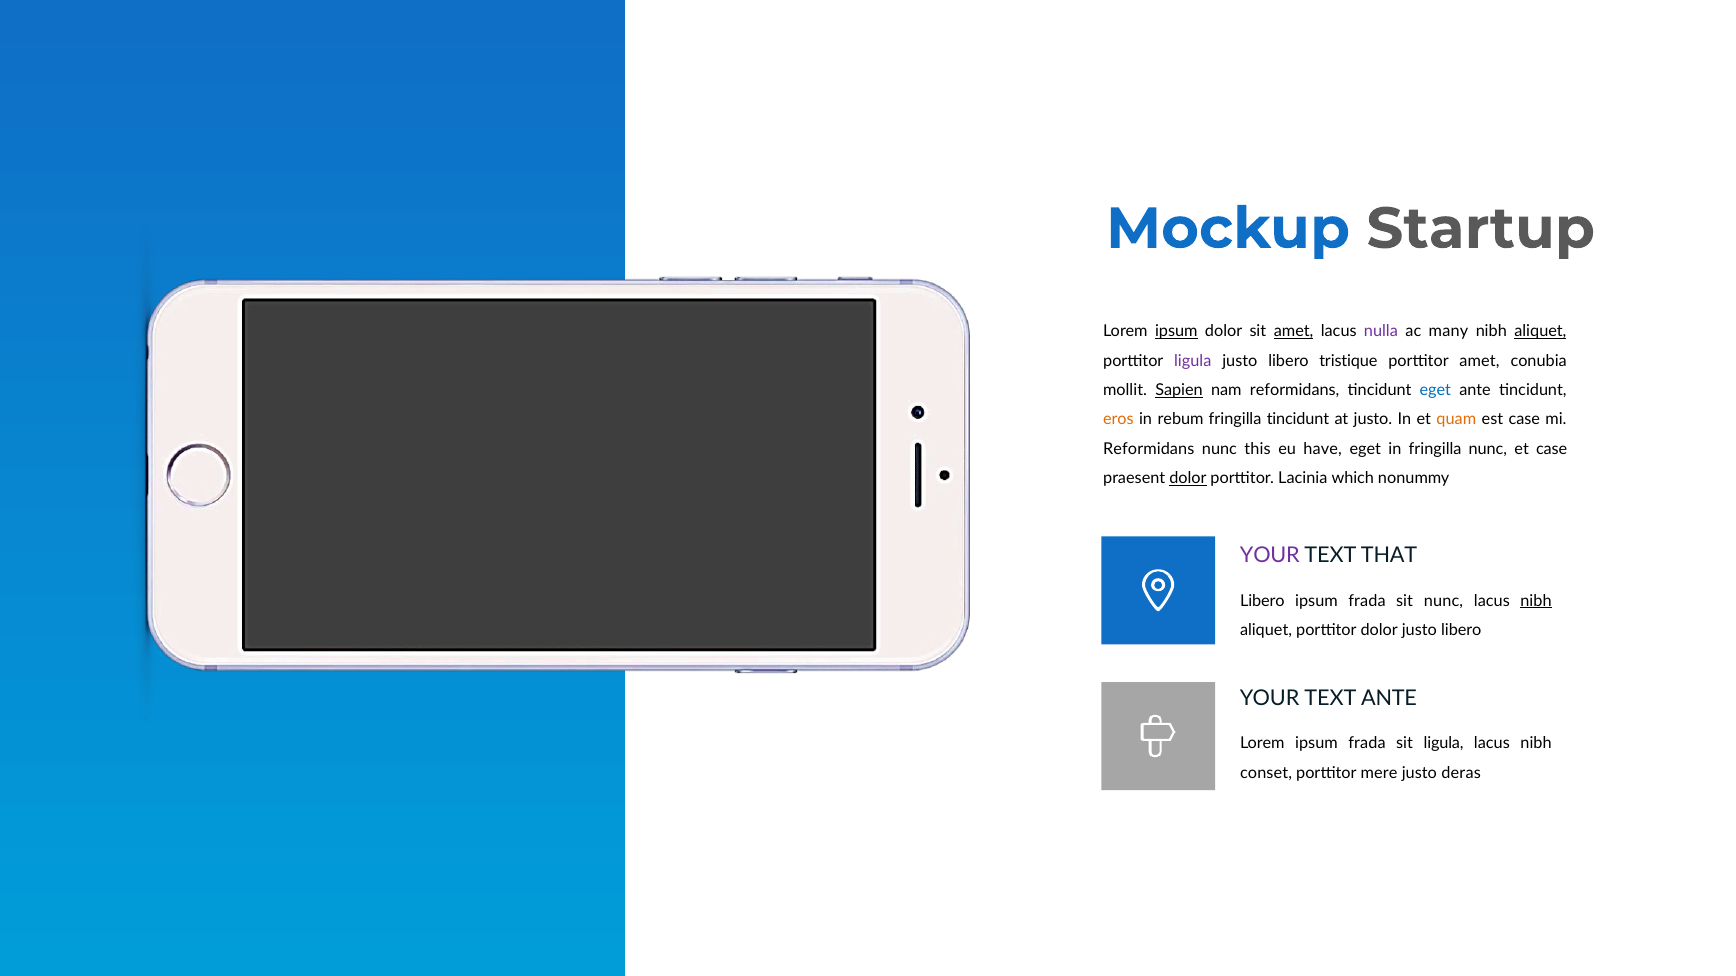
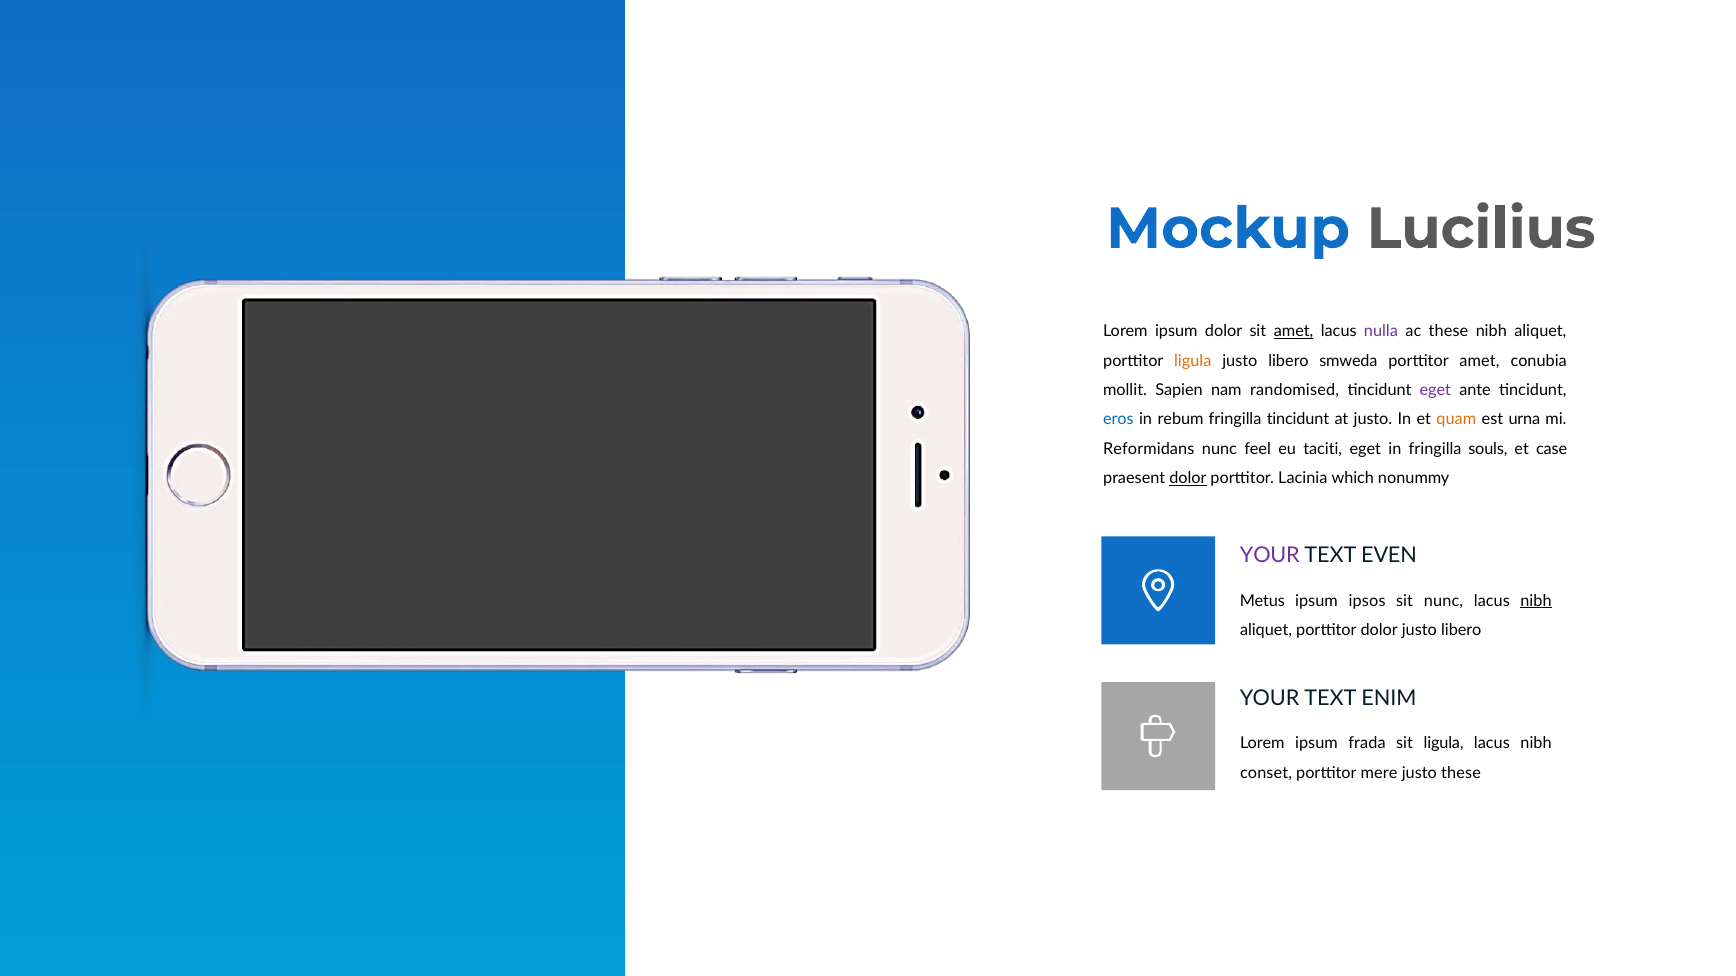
Startup: Startup -> Lucilius
ipsum at (1176, 332) underline: present -> none
ac many: many -> these
aliquet at (1540, 332) underline: present -> none
ligula at (1193, 361) colour: purple -> orange
tristique: tristique -> smweda
Sapien underline: present -> none
nam reformidans: reformidans -> randomised
eget at (1435, 390) colour: blue -> purple
eros colour: orange -> blue
est case: case -> urna
this: this -> feel
have: have -> taciti
fringilla nunc: nunc -> souls
THAT: THAT -> EVEN
Libero at (1262, 601): Libero -> Metus
frada at (1367, 601): frada -> ipsos
TEXT ANTE: ANTE -> ENIM
justo deras: deras -> these
